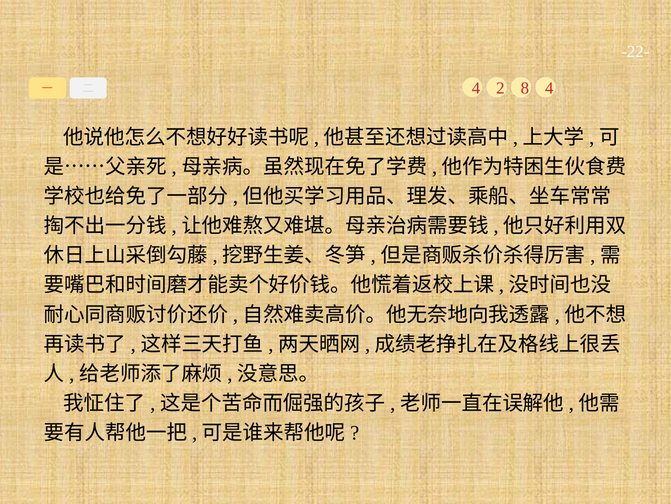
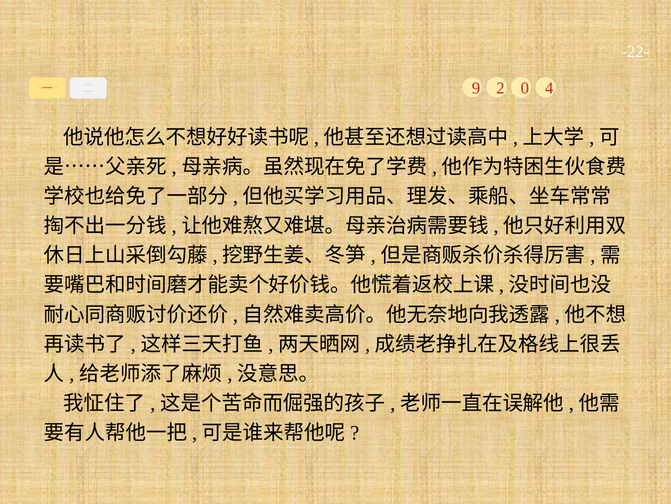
4 at (476, 88): 4 -> 9
8: 8 -> 0
